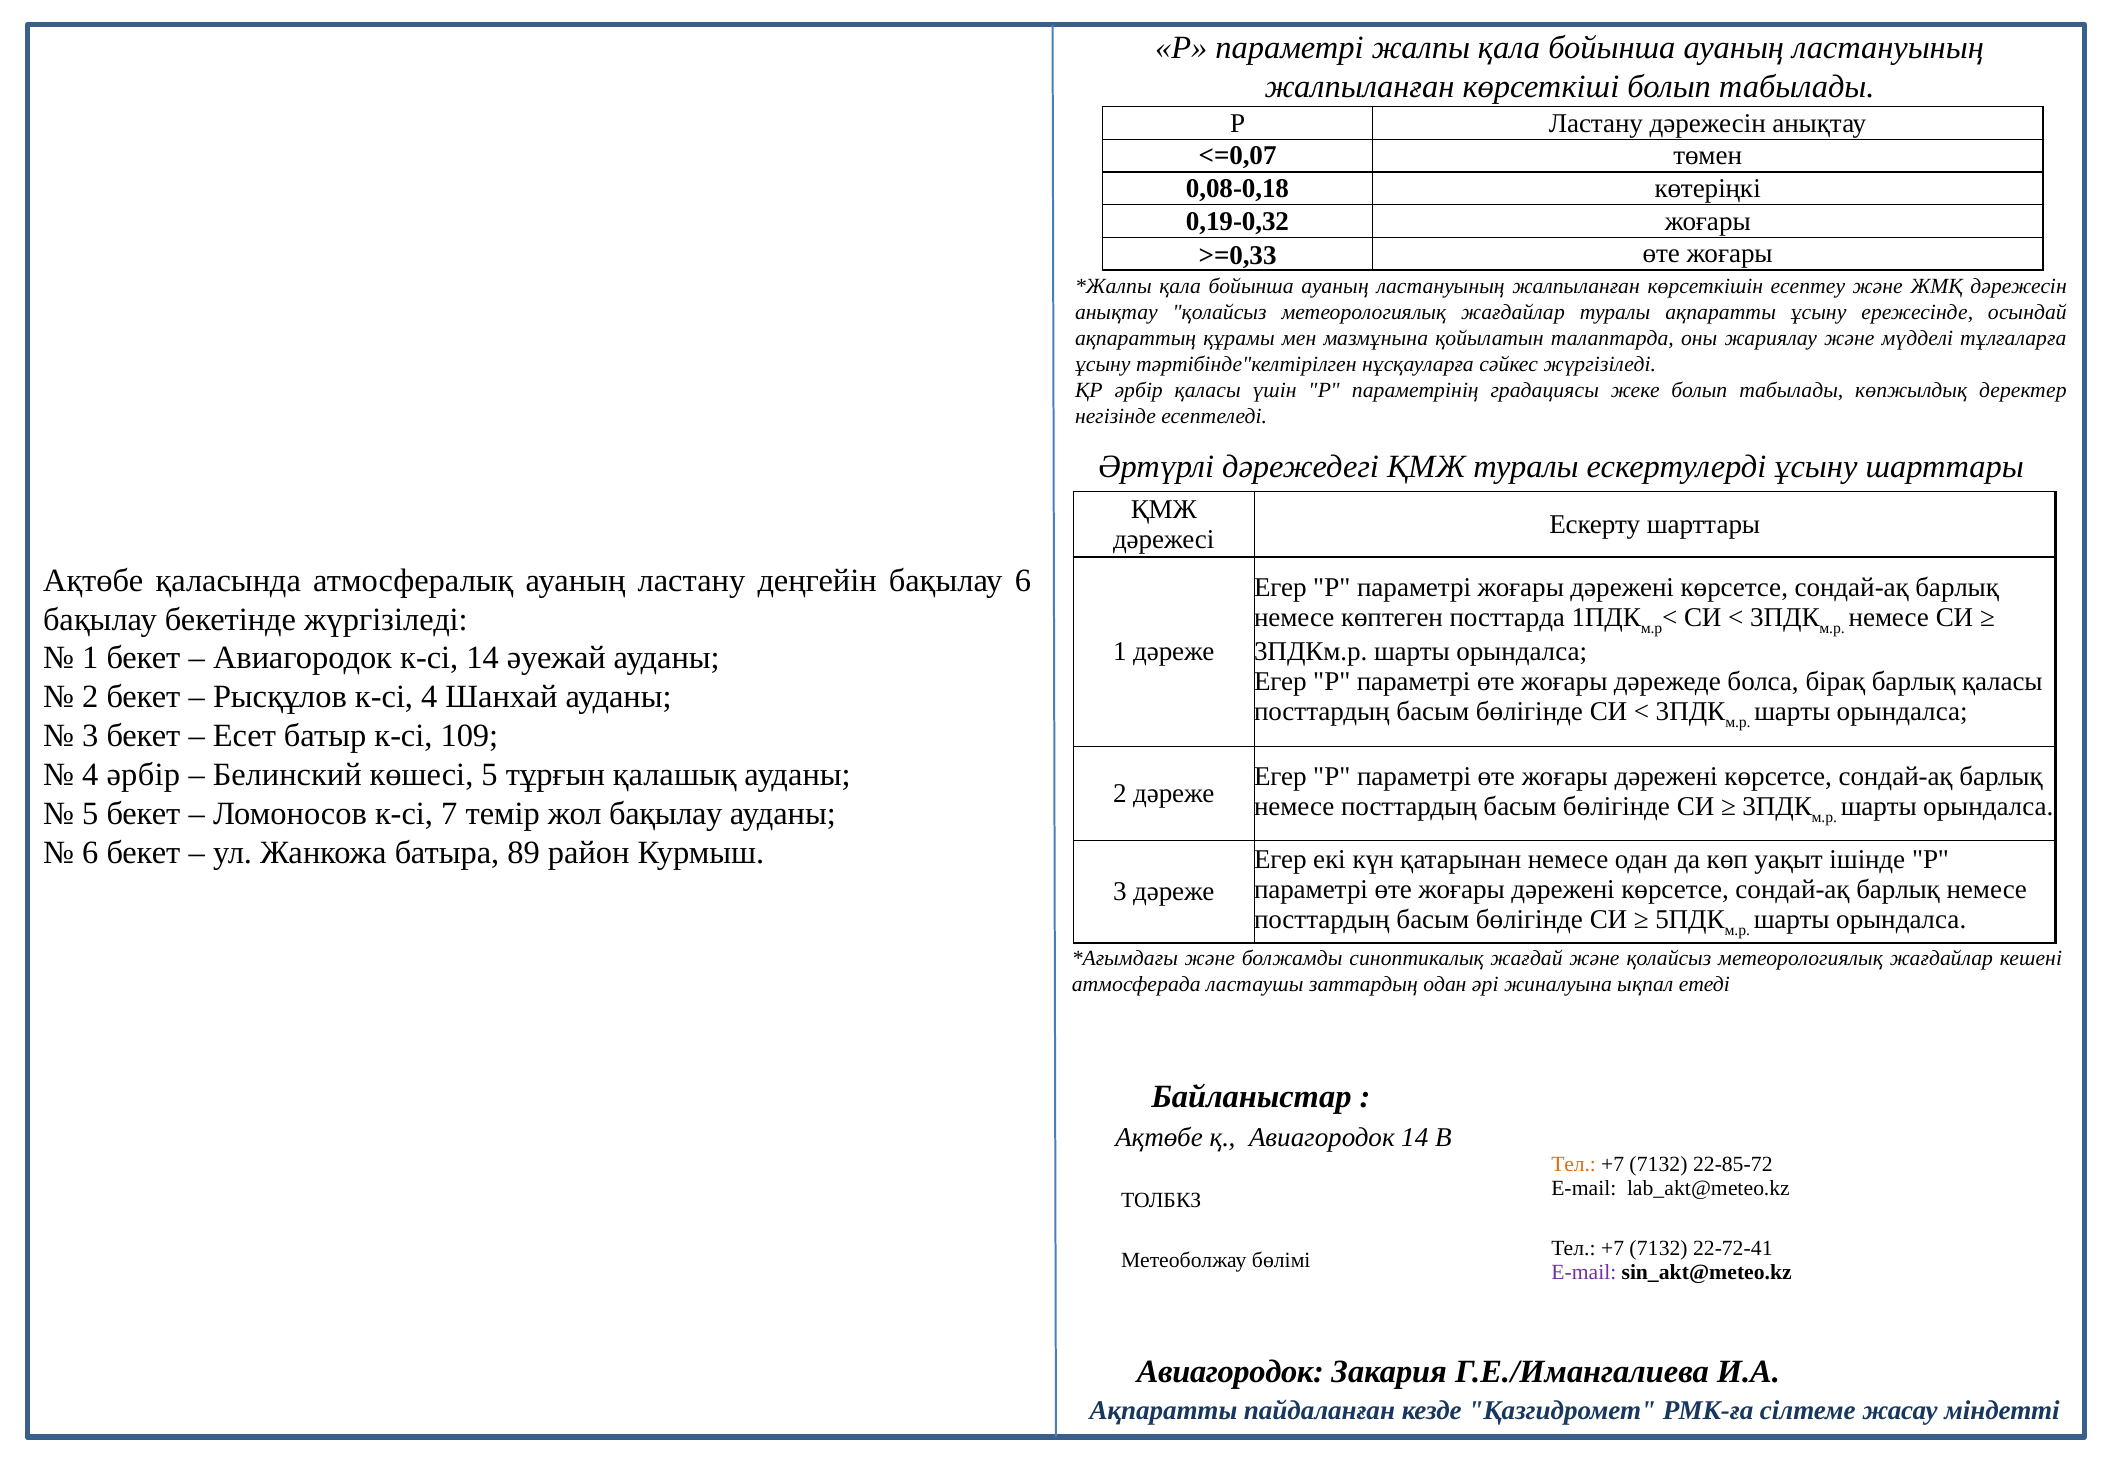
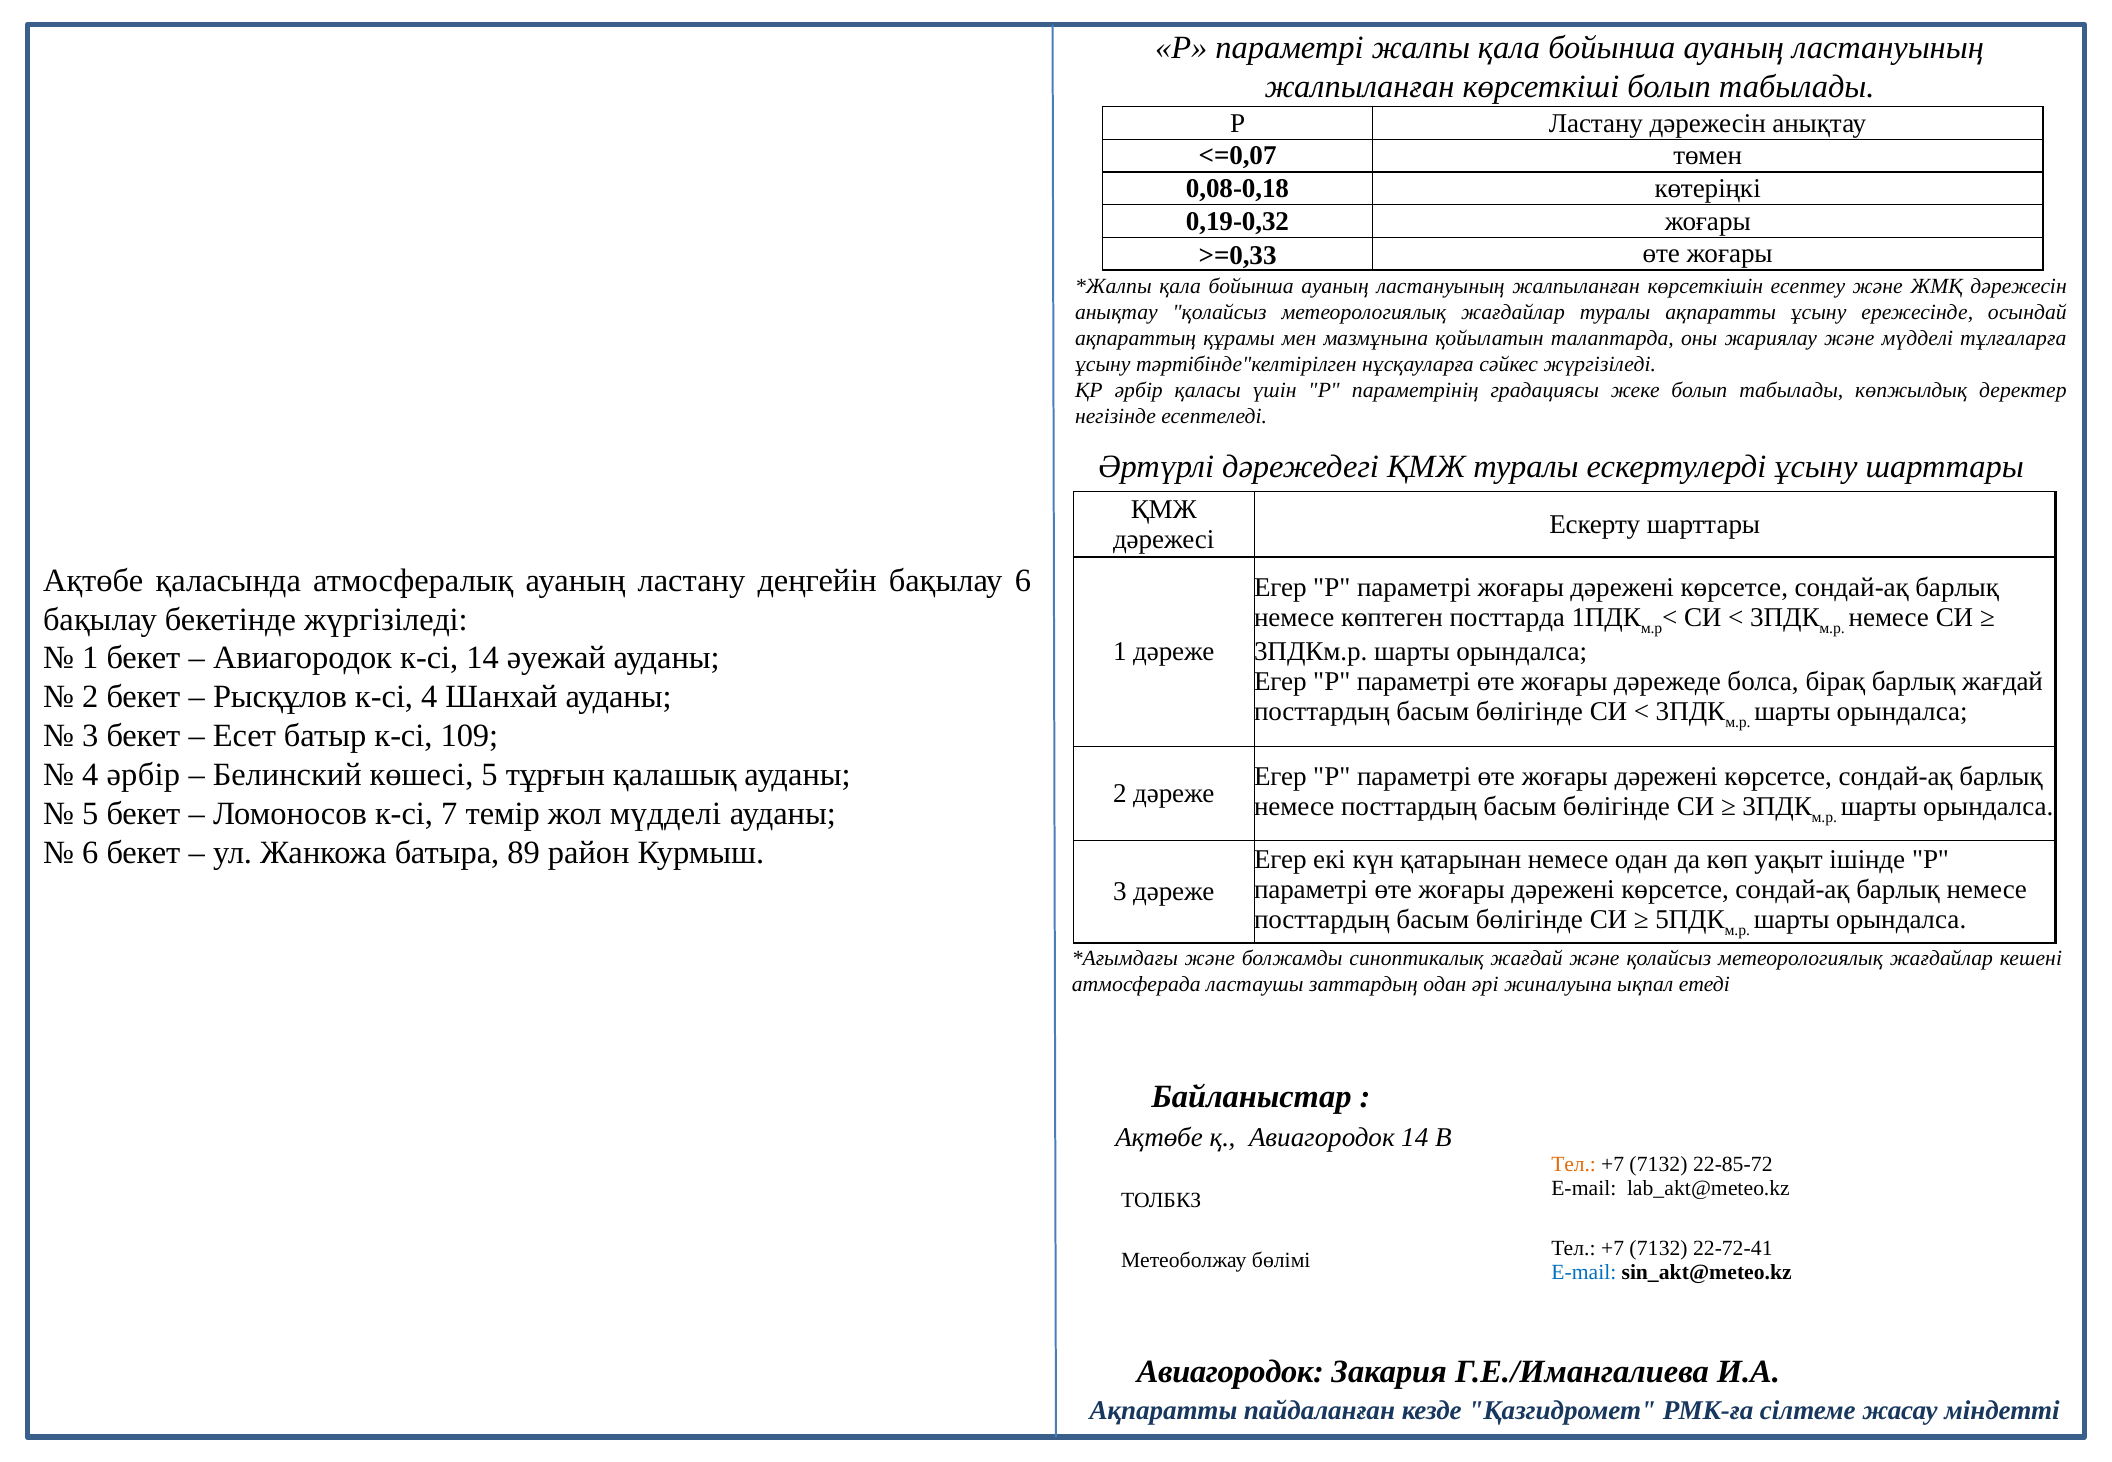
барлық қаласы: қаласы -> жағдай
жол бақылау: бақылау -> мүдделі
E-mail at (1584, 1272) colour: purple -> blue
